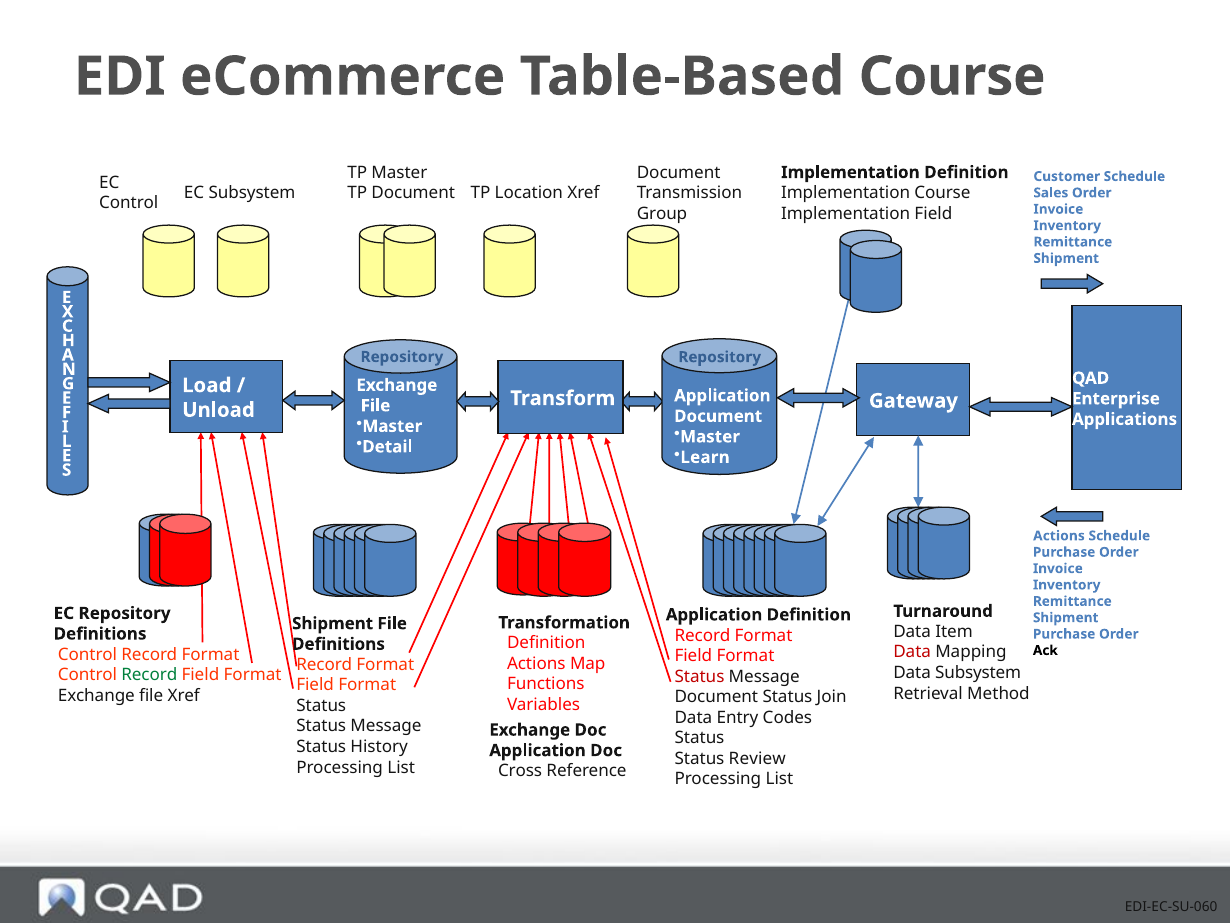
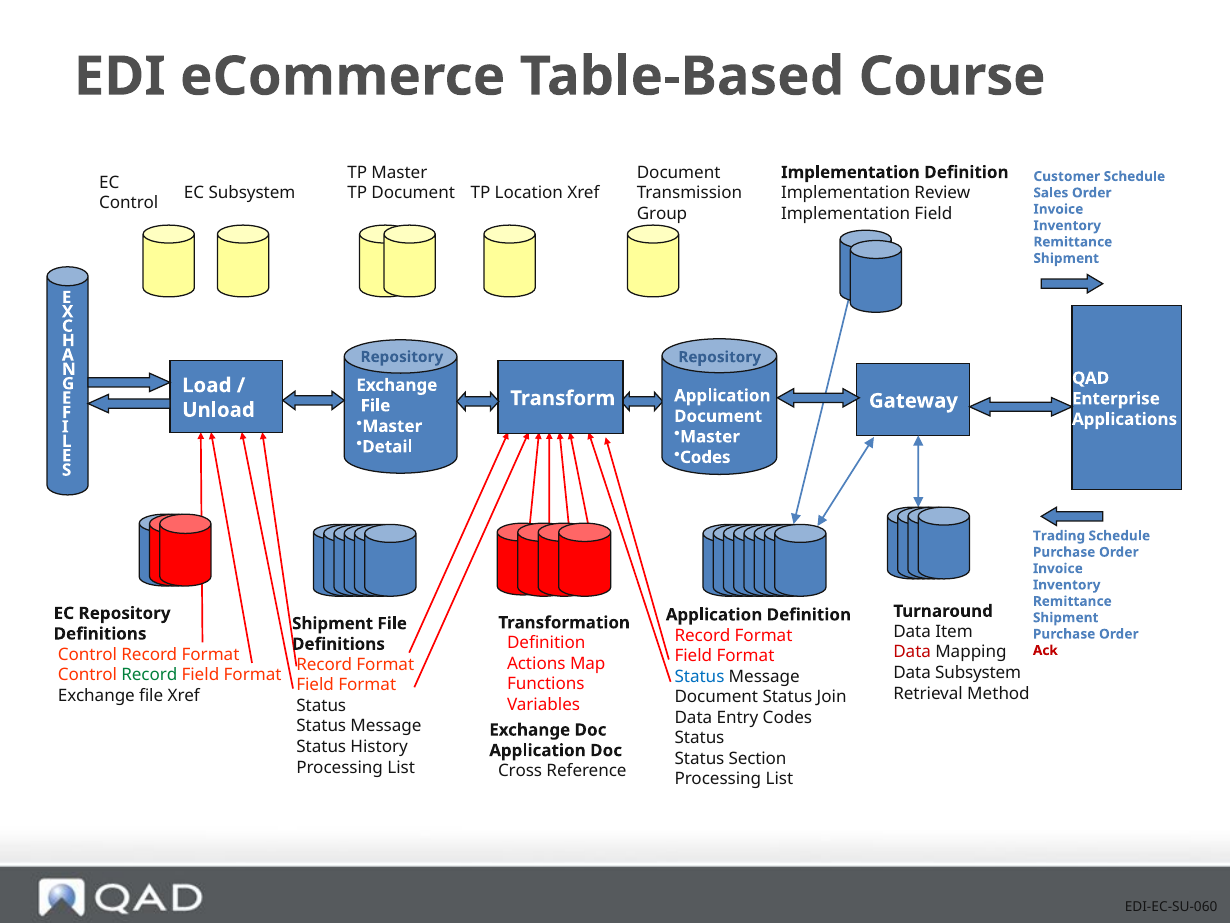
Implementation Course: Course -> Review
Learn at (705, 457): Learn -> Codes
Actions at (1059, 536): Actions -> Trading
Ack colour: black -> red
Status at (700, 676) colour: red -> blue
Review: Review -> Section
